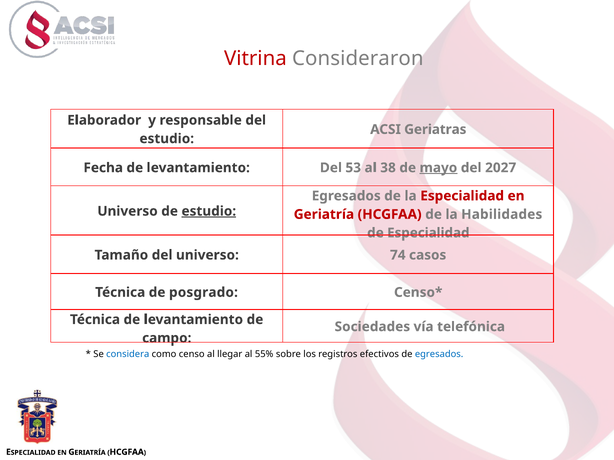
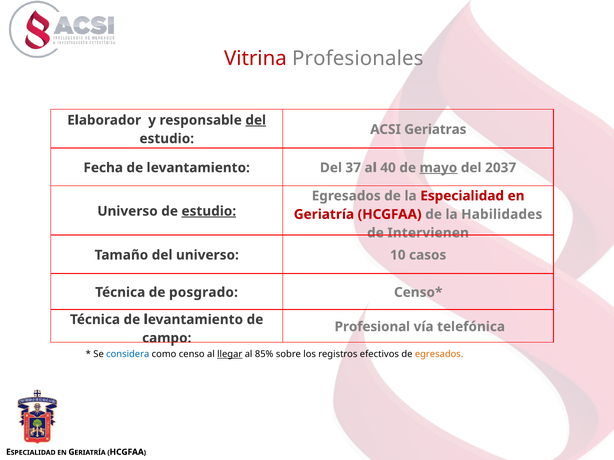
Consideraron: Consideraron -> Profesionales
del at (256, 120) underline: none -> present
53: 53 -> 37
38: 38 -> 40
2027: 2027 -> 2037
de Especialidad: Especialidad -> Intervienen
74: 74 -> 10
Sociedades: Sociedades -> Profesional
llegar underline: none -> present
55%: 55% -> 85%
egresados at (439, 355) colour: blue -> orange
